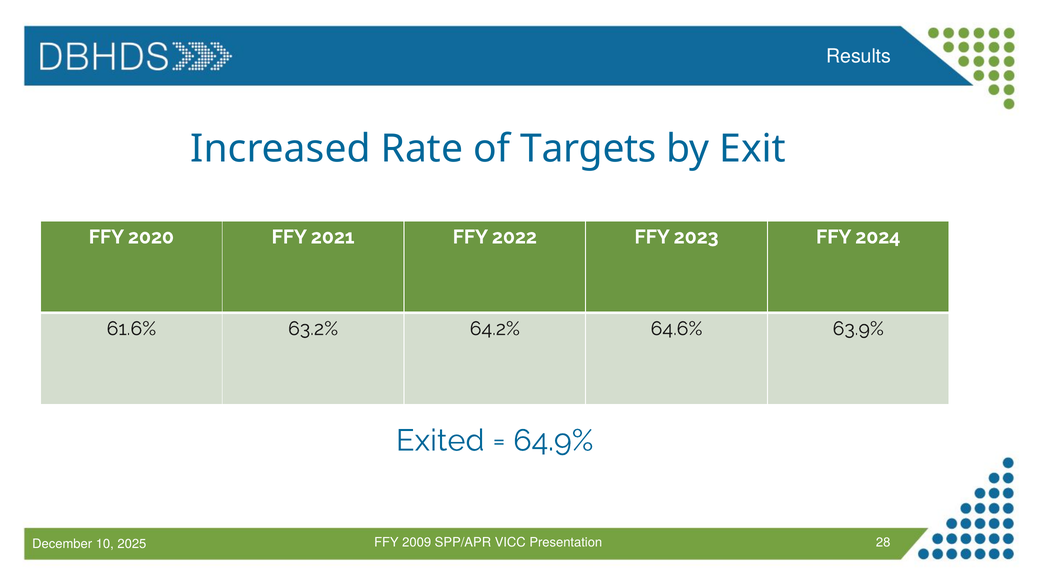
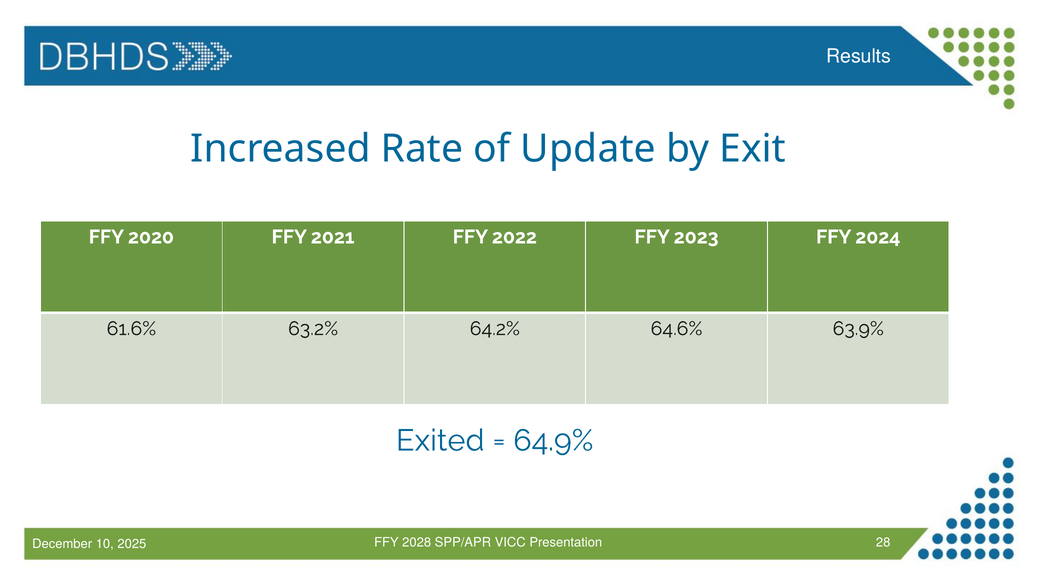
Targets: Targets -> Update
2009: 2009 -> 2028
